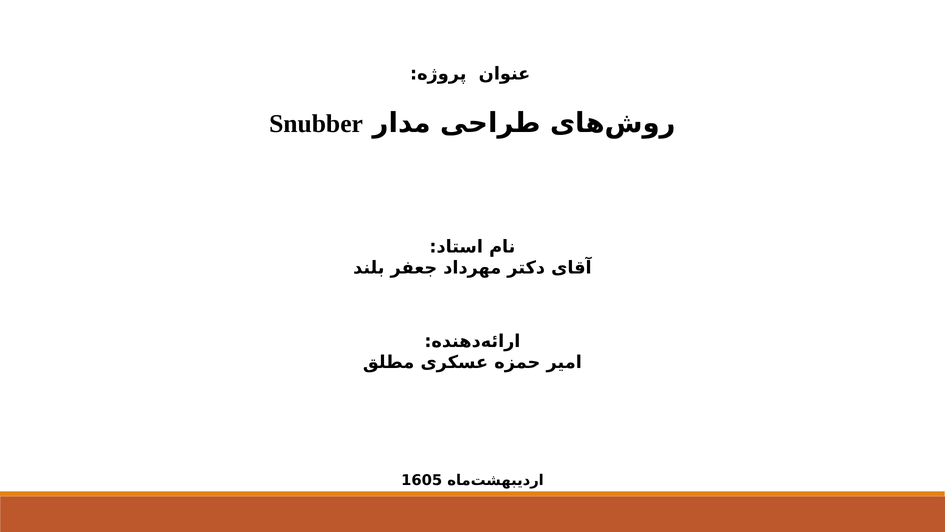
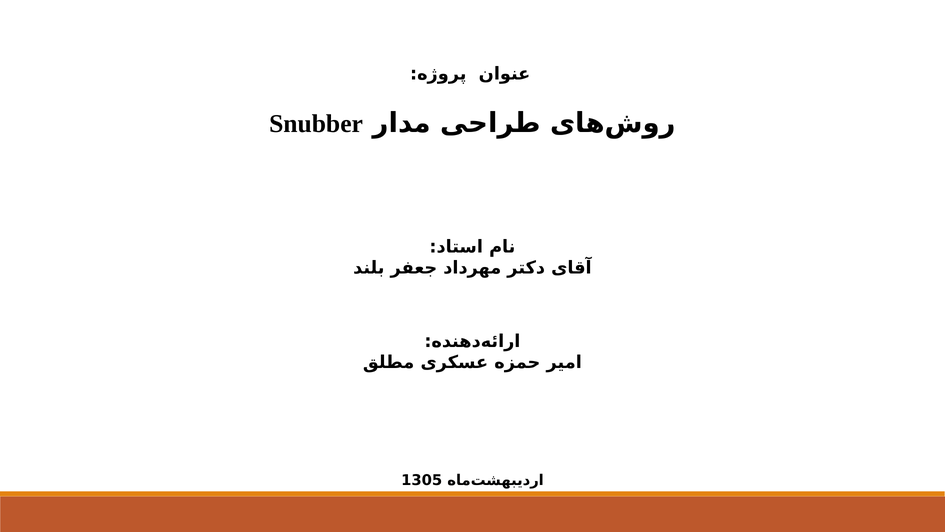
1605: 1605 -> 1305
